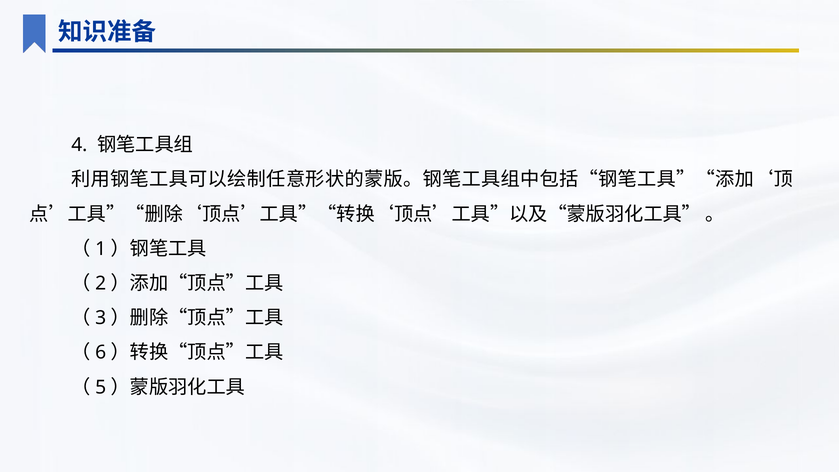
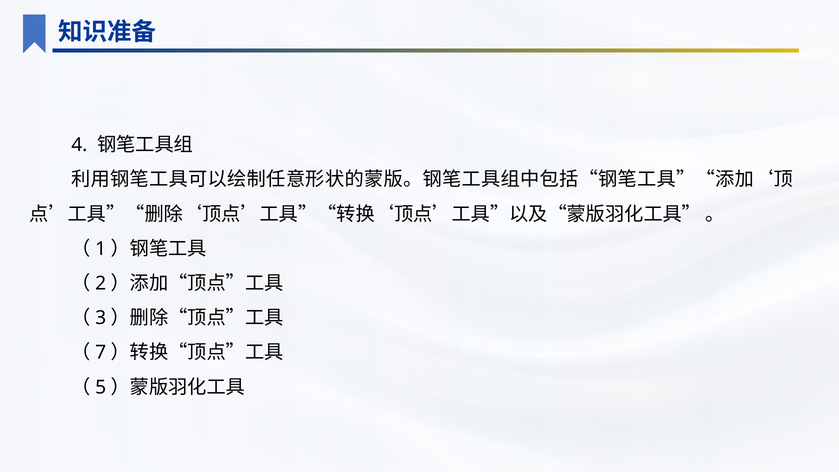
6: 6 -> 7
